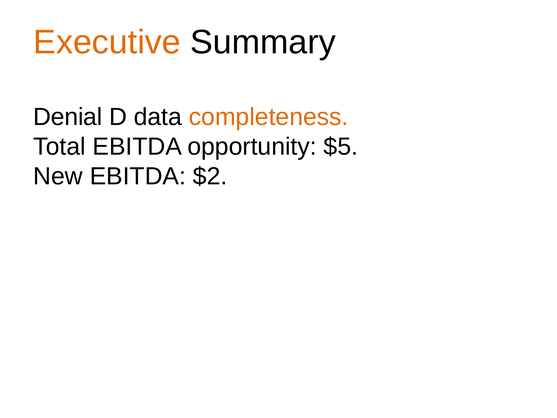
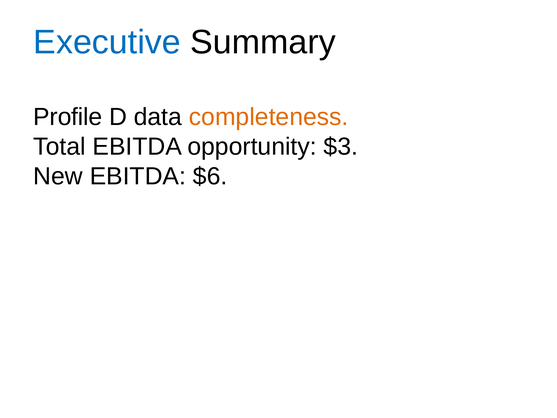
Executive colour: orange -> blue
Denial: Denial -> Profile
$5: $5 -> $3
$2: $2 -> $6
